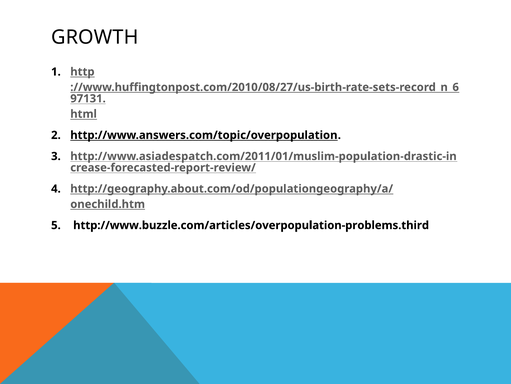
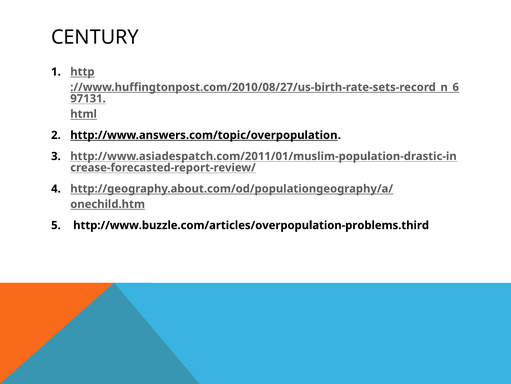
GROWTH: GROWTH -> CENTURY
